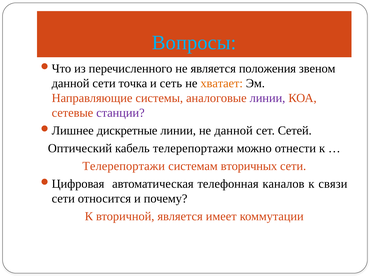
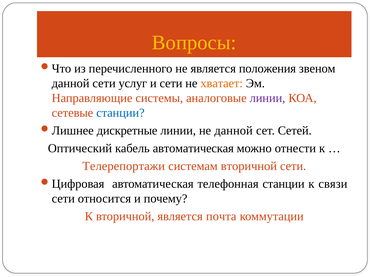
Вопросы colour: light blue -> yellow
точка: точка -> услуг
и сеть: сеть -> сети
станции at (120, 113) colour: purple -> blue
кабель телерепортажи: телерепортажи -> автоматическая
системам вторичных: вторичных -> вторичной
телефонная каналов: каналов -> станции
имеет: имеет -> почта
